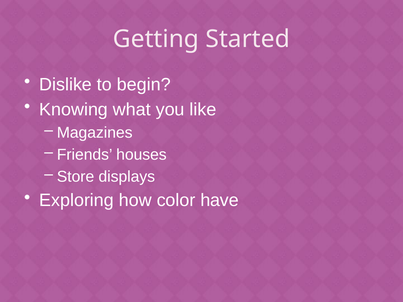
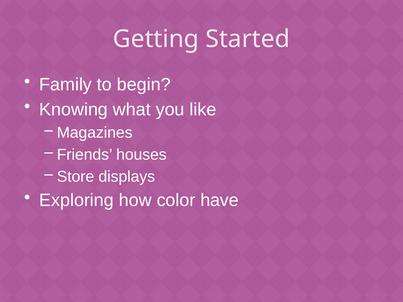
Dislike: Dislike -> Family
